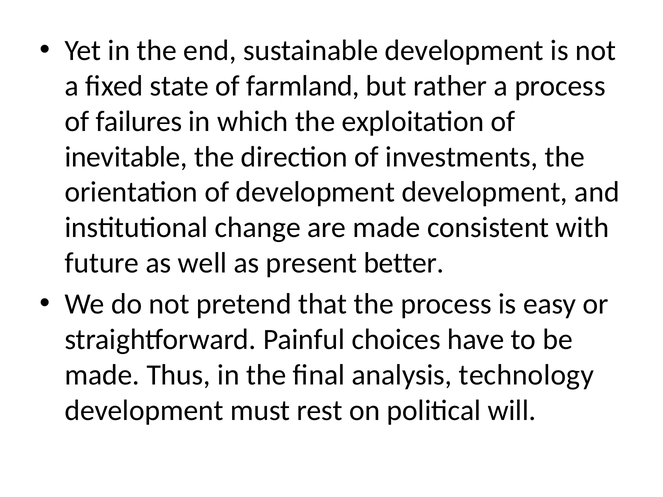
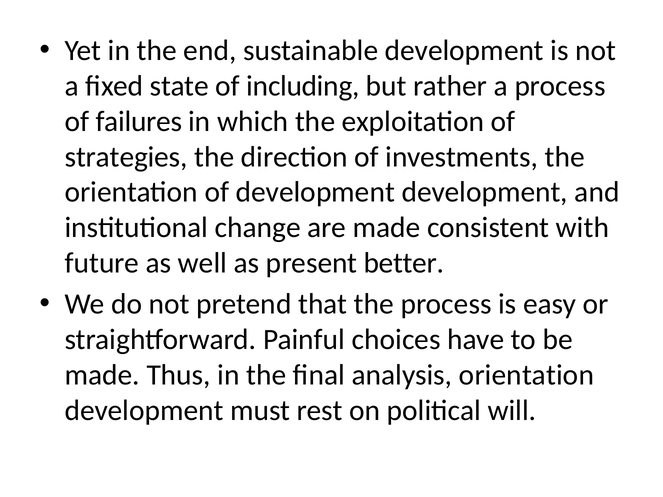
farmland: farmland -> including
inevitable: inevitable -> strategies
analysis technology: technology -> orientation
